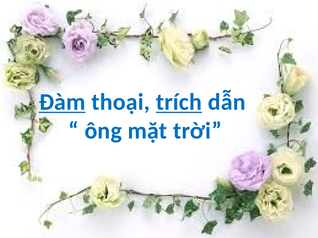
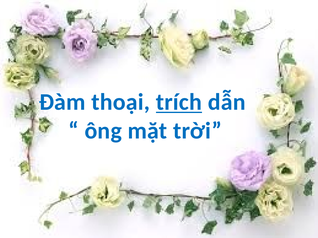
Đàm underline: present -> none
